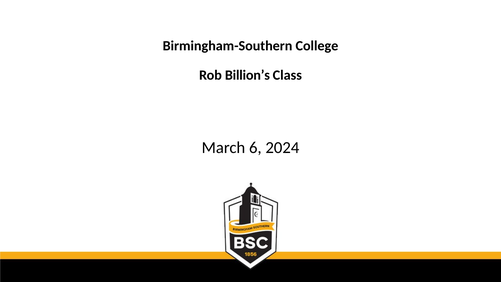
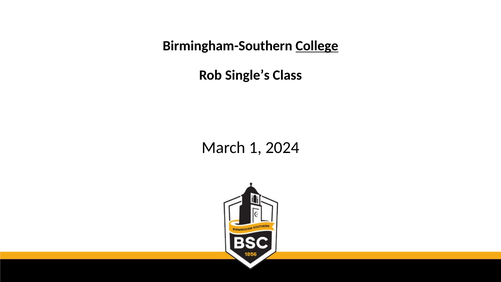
College underline: none -> present
Billion’s: Billion’s -> Single’s
6: 6 -> 1
